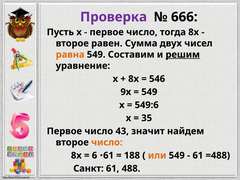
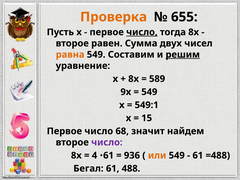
Проверка colour: purple -> orange
666: 666 -> 655
число at (142, 32) underline: none -> present
546: 546 -> 589
549:6: 549:6 -> 549:1
35: 35 -> 15
43: 43 -> 68
число at (107, 142) colour: orange -> purple
6: 6 -> 4
188: 188 -> 936
Санкт: Санкт -> Бегал
